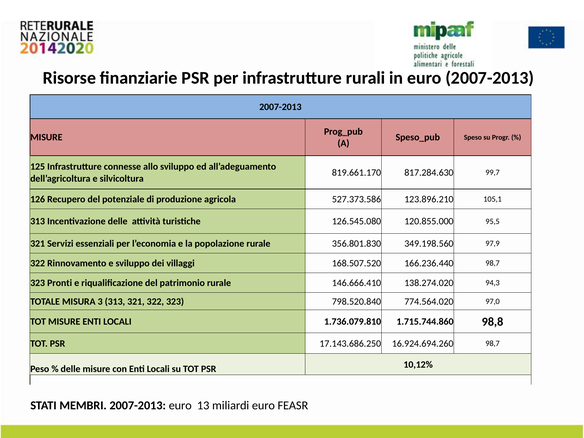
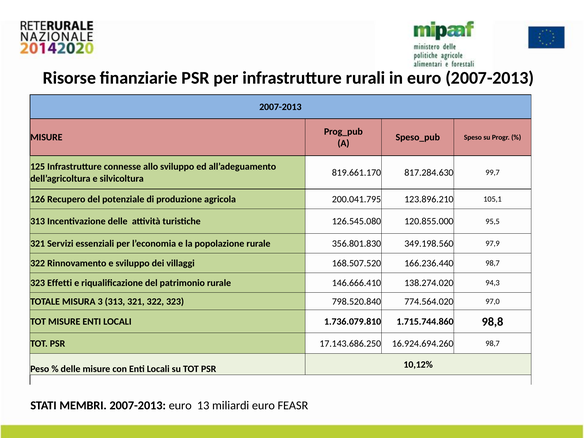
527.373.586: 527.373.586 -> 200.041.795
Pronti: Pronti -> Effetti
